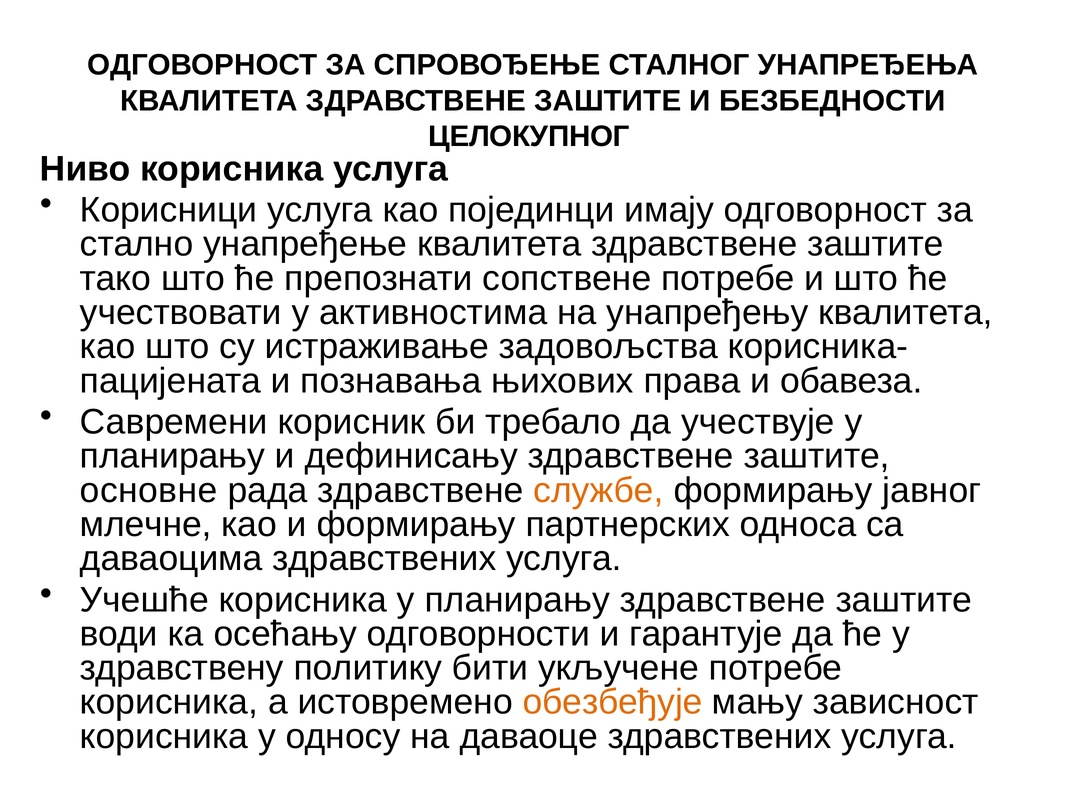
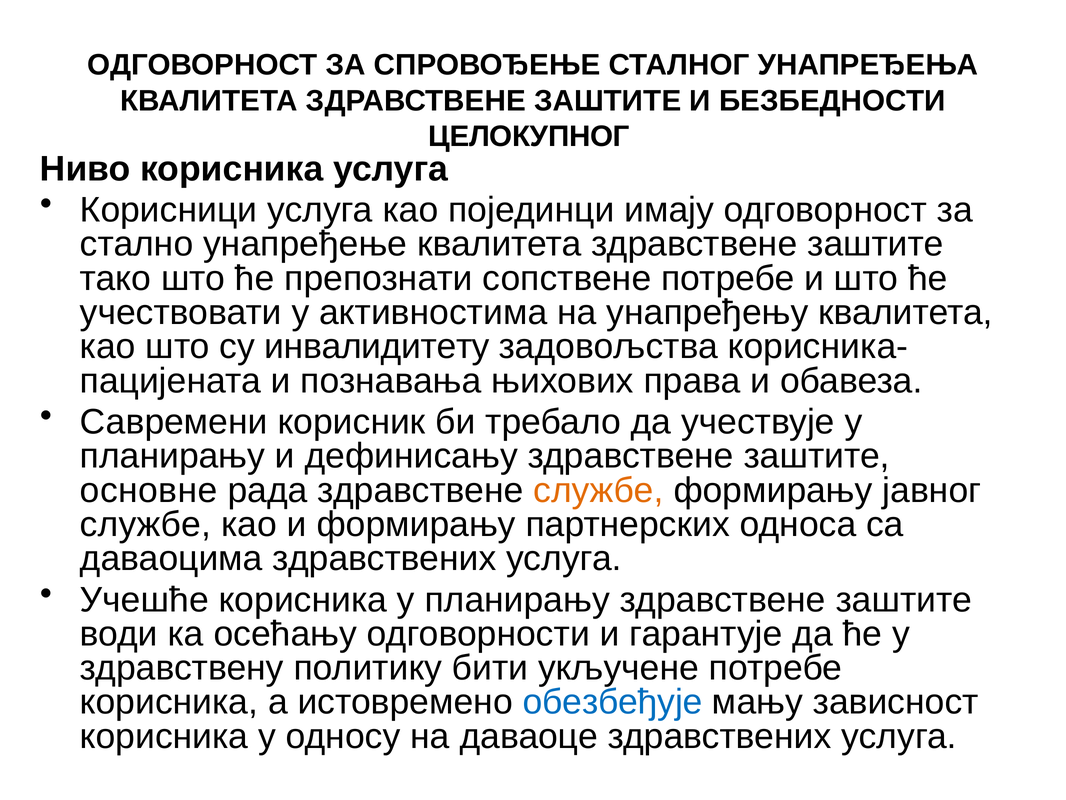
истраживање: истраживање -> инвалидитету
млечне at (146, 524): млечне -> службе
обезбеђује colour: orange -> blue
